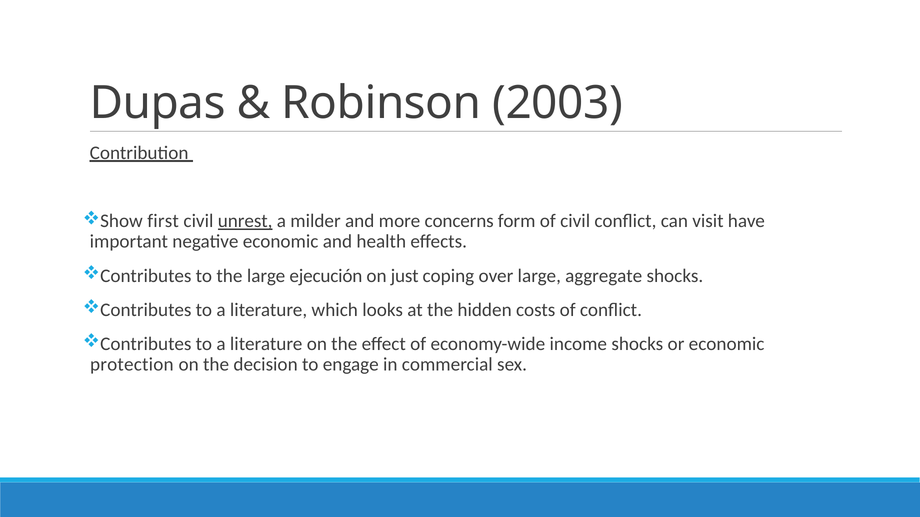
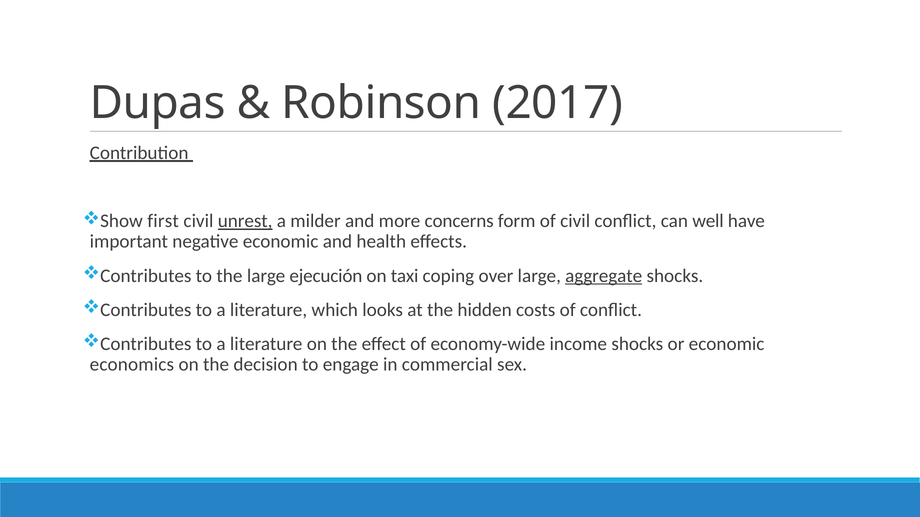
2003: 2003 -> 2017
visit: visit -> well
just: just -> taxi
aggregate underline: none -> present
protection: protection -> economics
